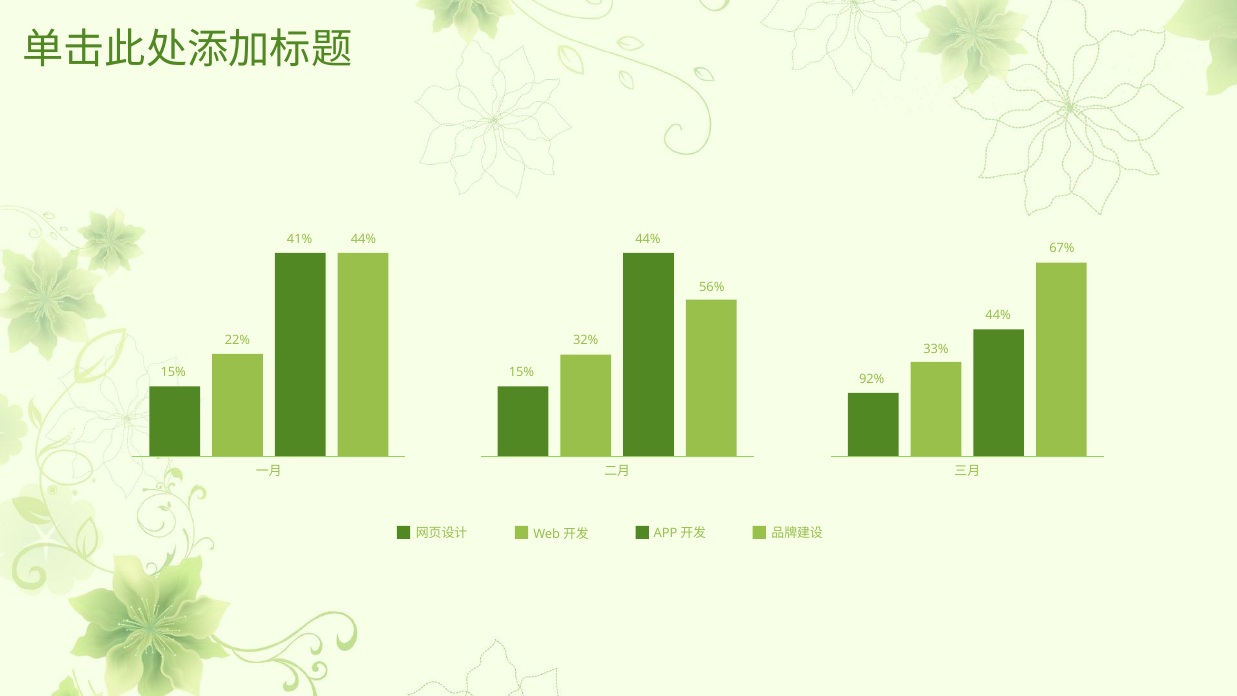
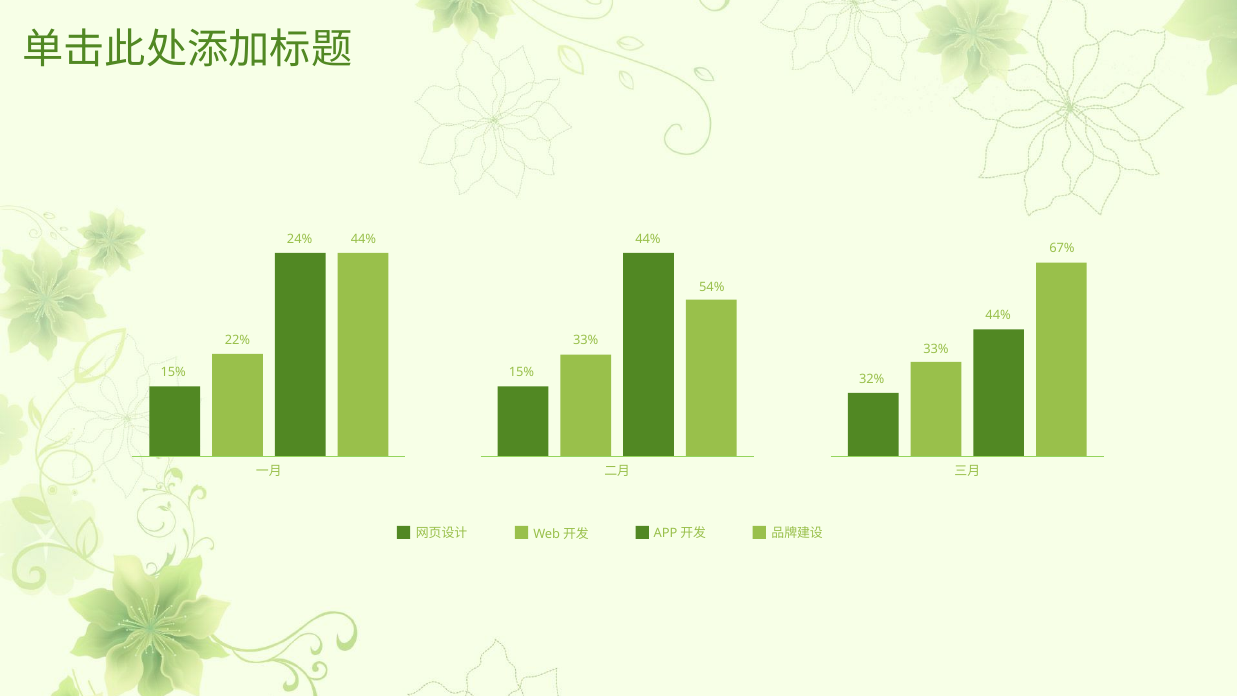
41%: 41% -> 24%
56%: 56% -> 54%
32% at (586, 341): 32% -> 33%
92%: 92% -> 32%
